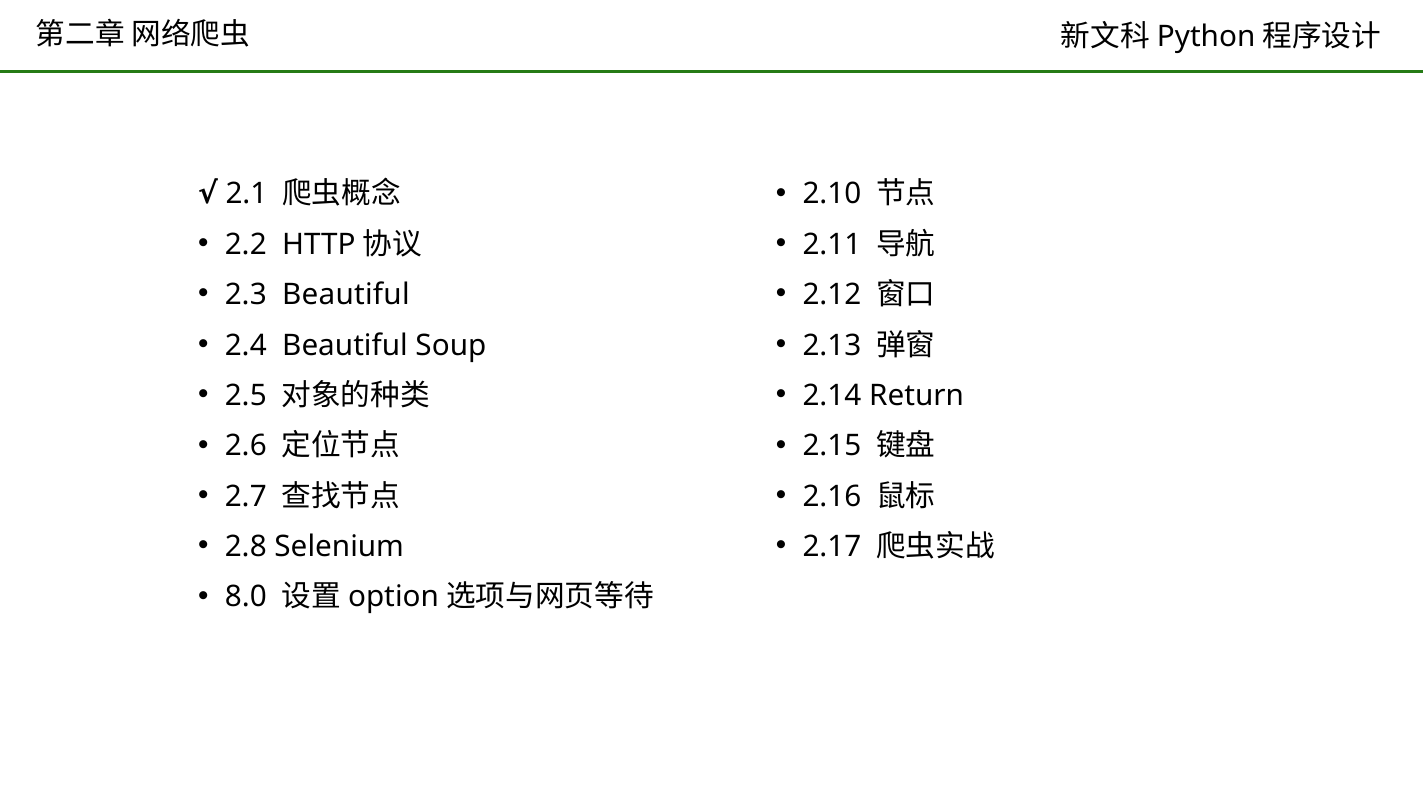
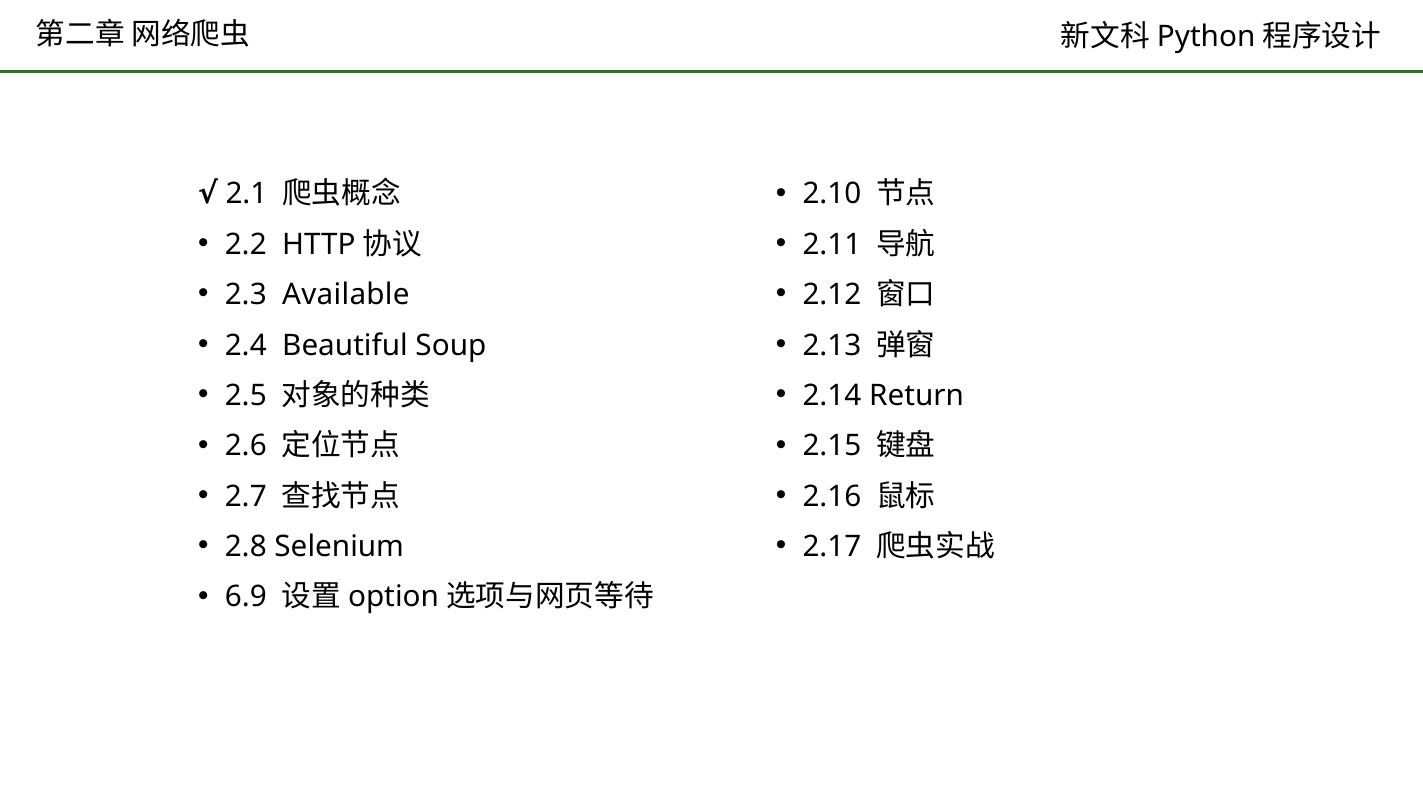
2.3 Beautiful: Beautiful -> Available
8.0: 8.0 -> 6.9
